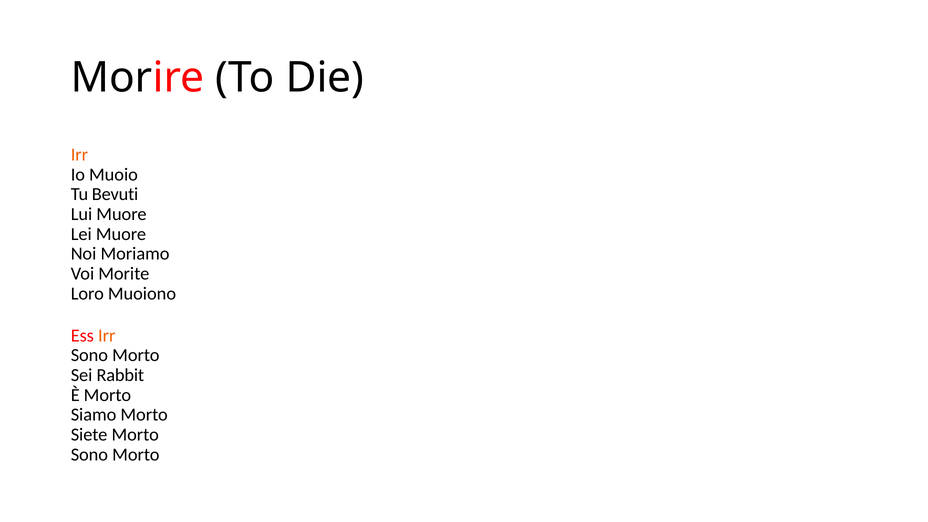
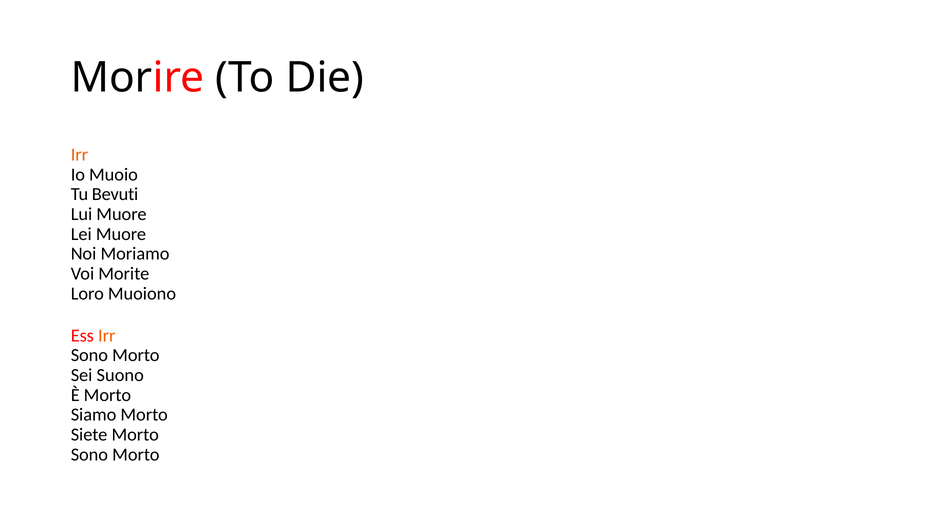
Rabbit: Rabbit -> Suono
